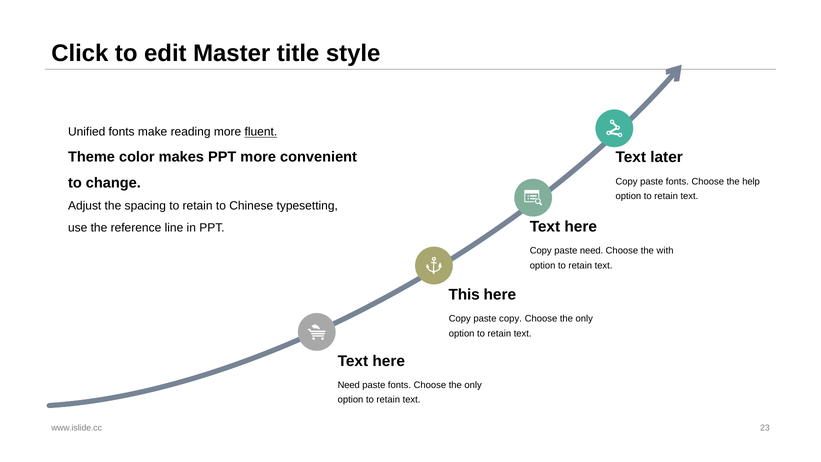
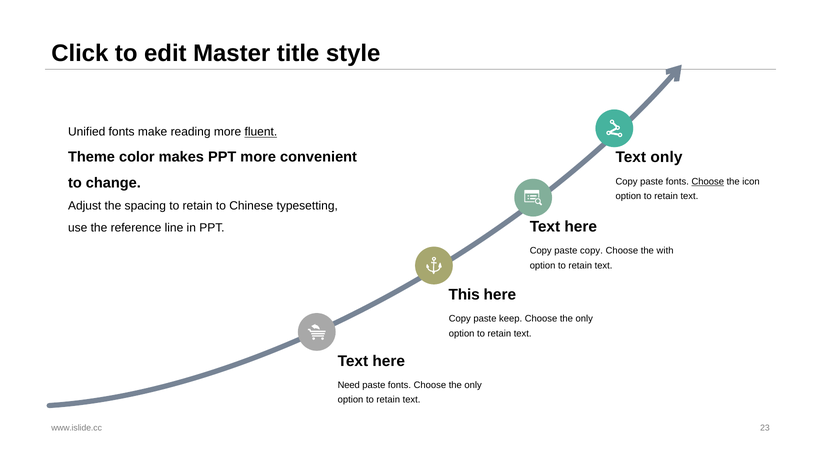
Text later: later -> only
Choose at (708, 181) underline: none -> present
help: help -> icon
paste need: need -> copy
paste copy: copy -> keep
